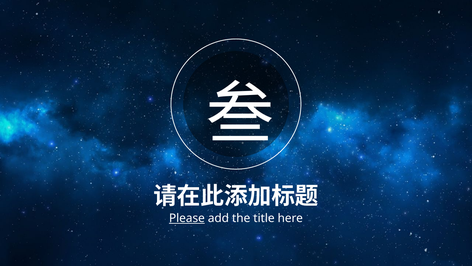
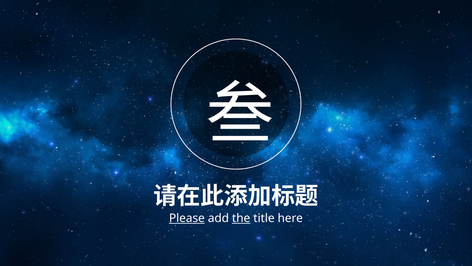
the underline: none -> present
